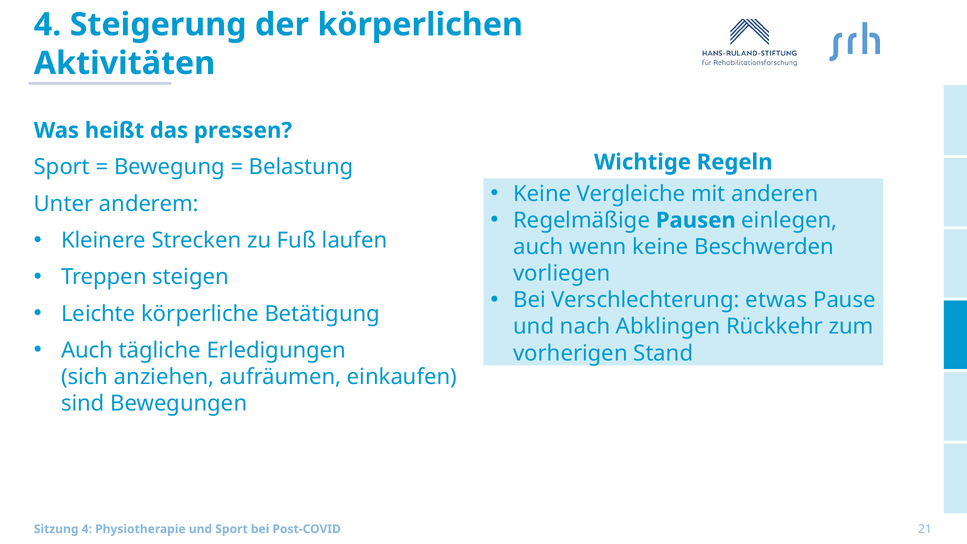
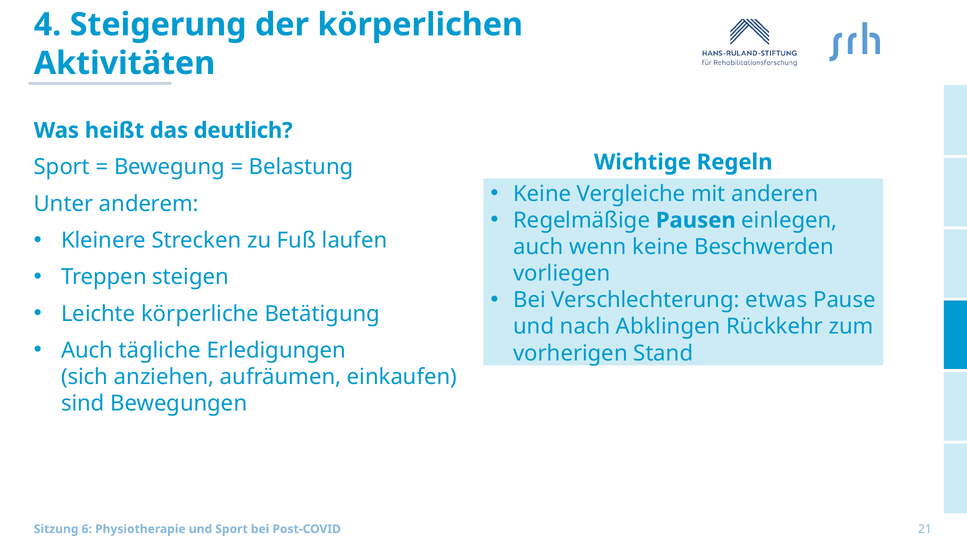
pressen: pressen -> deutlich
Sitzung 4: 4 -> 6
